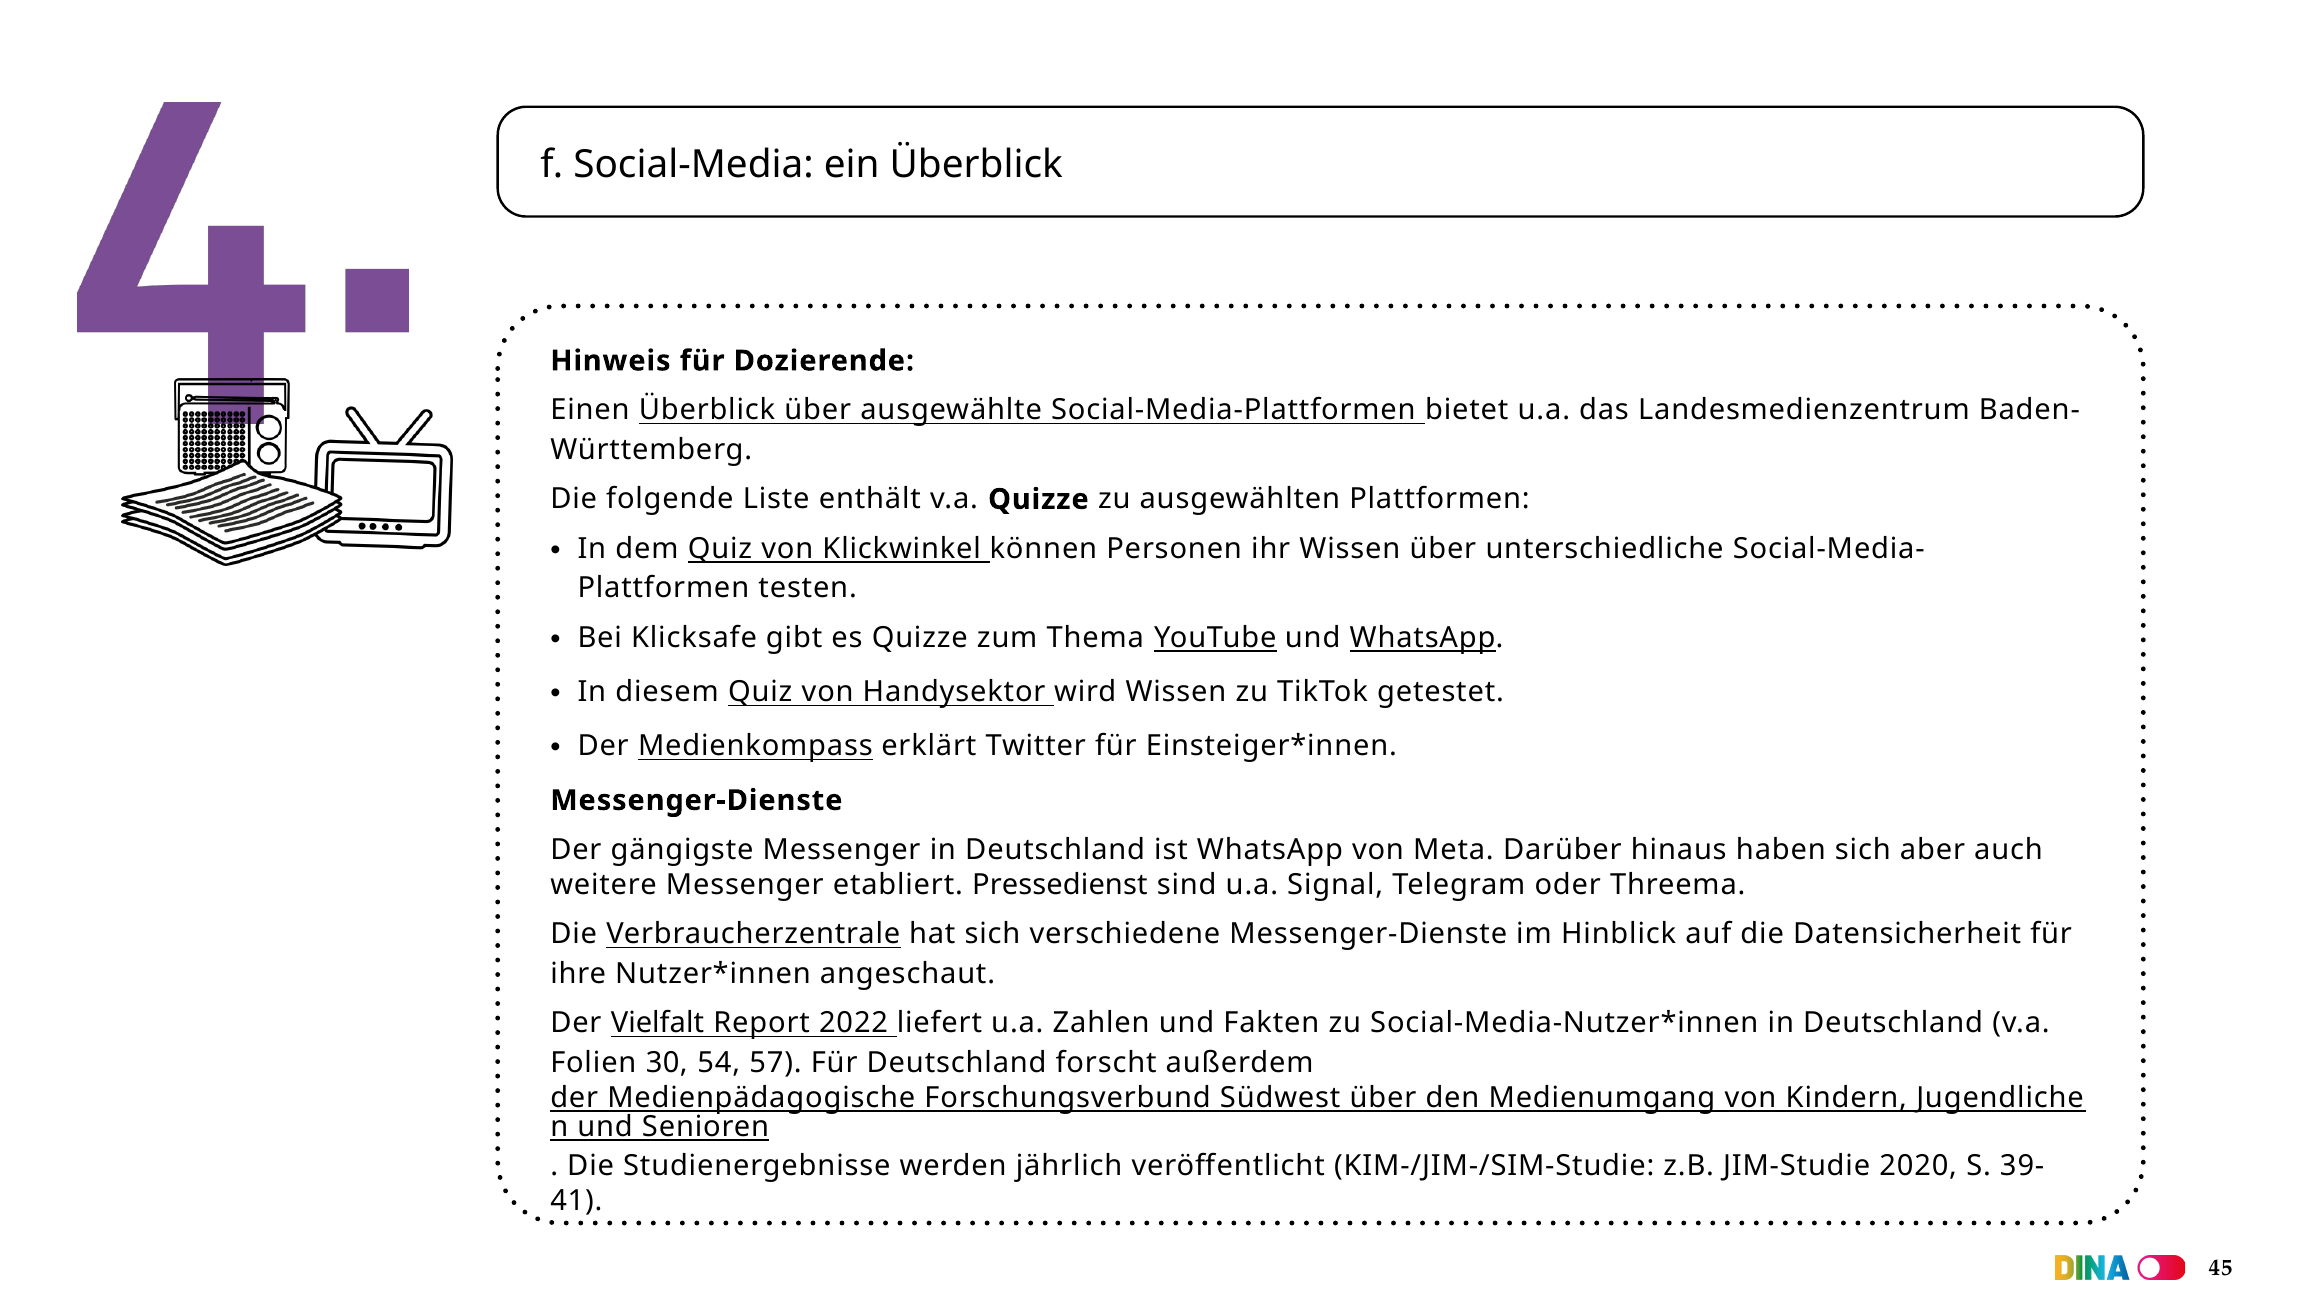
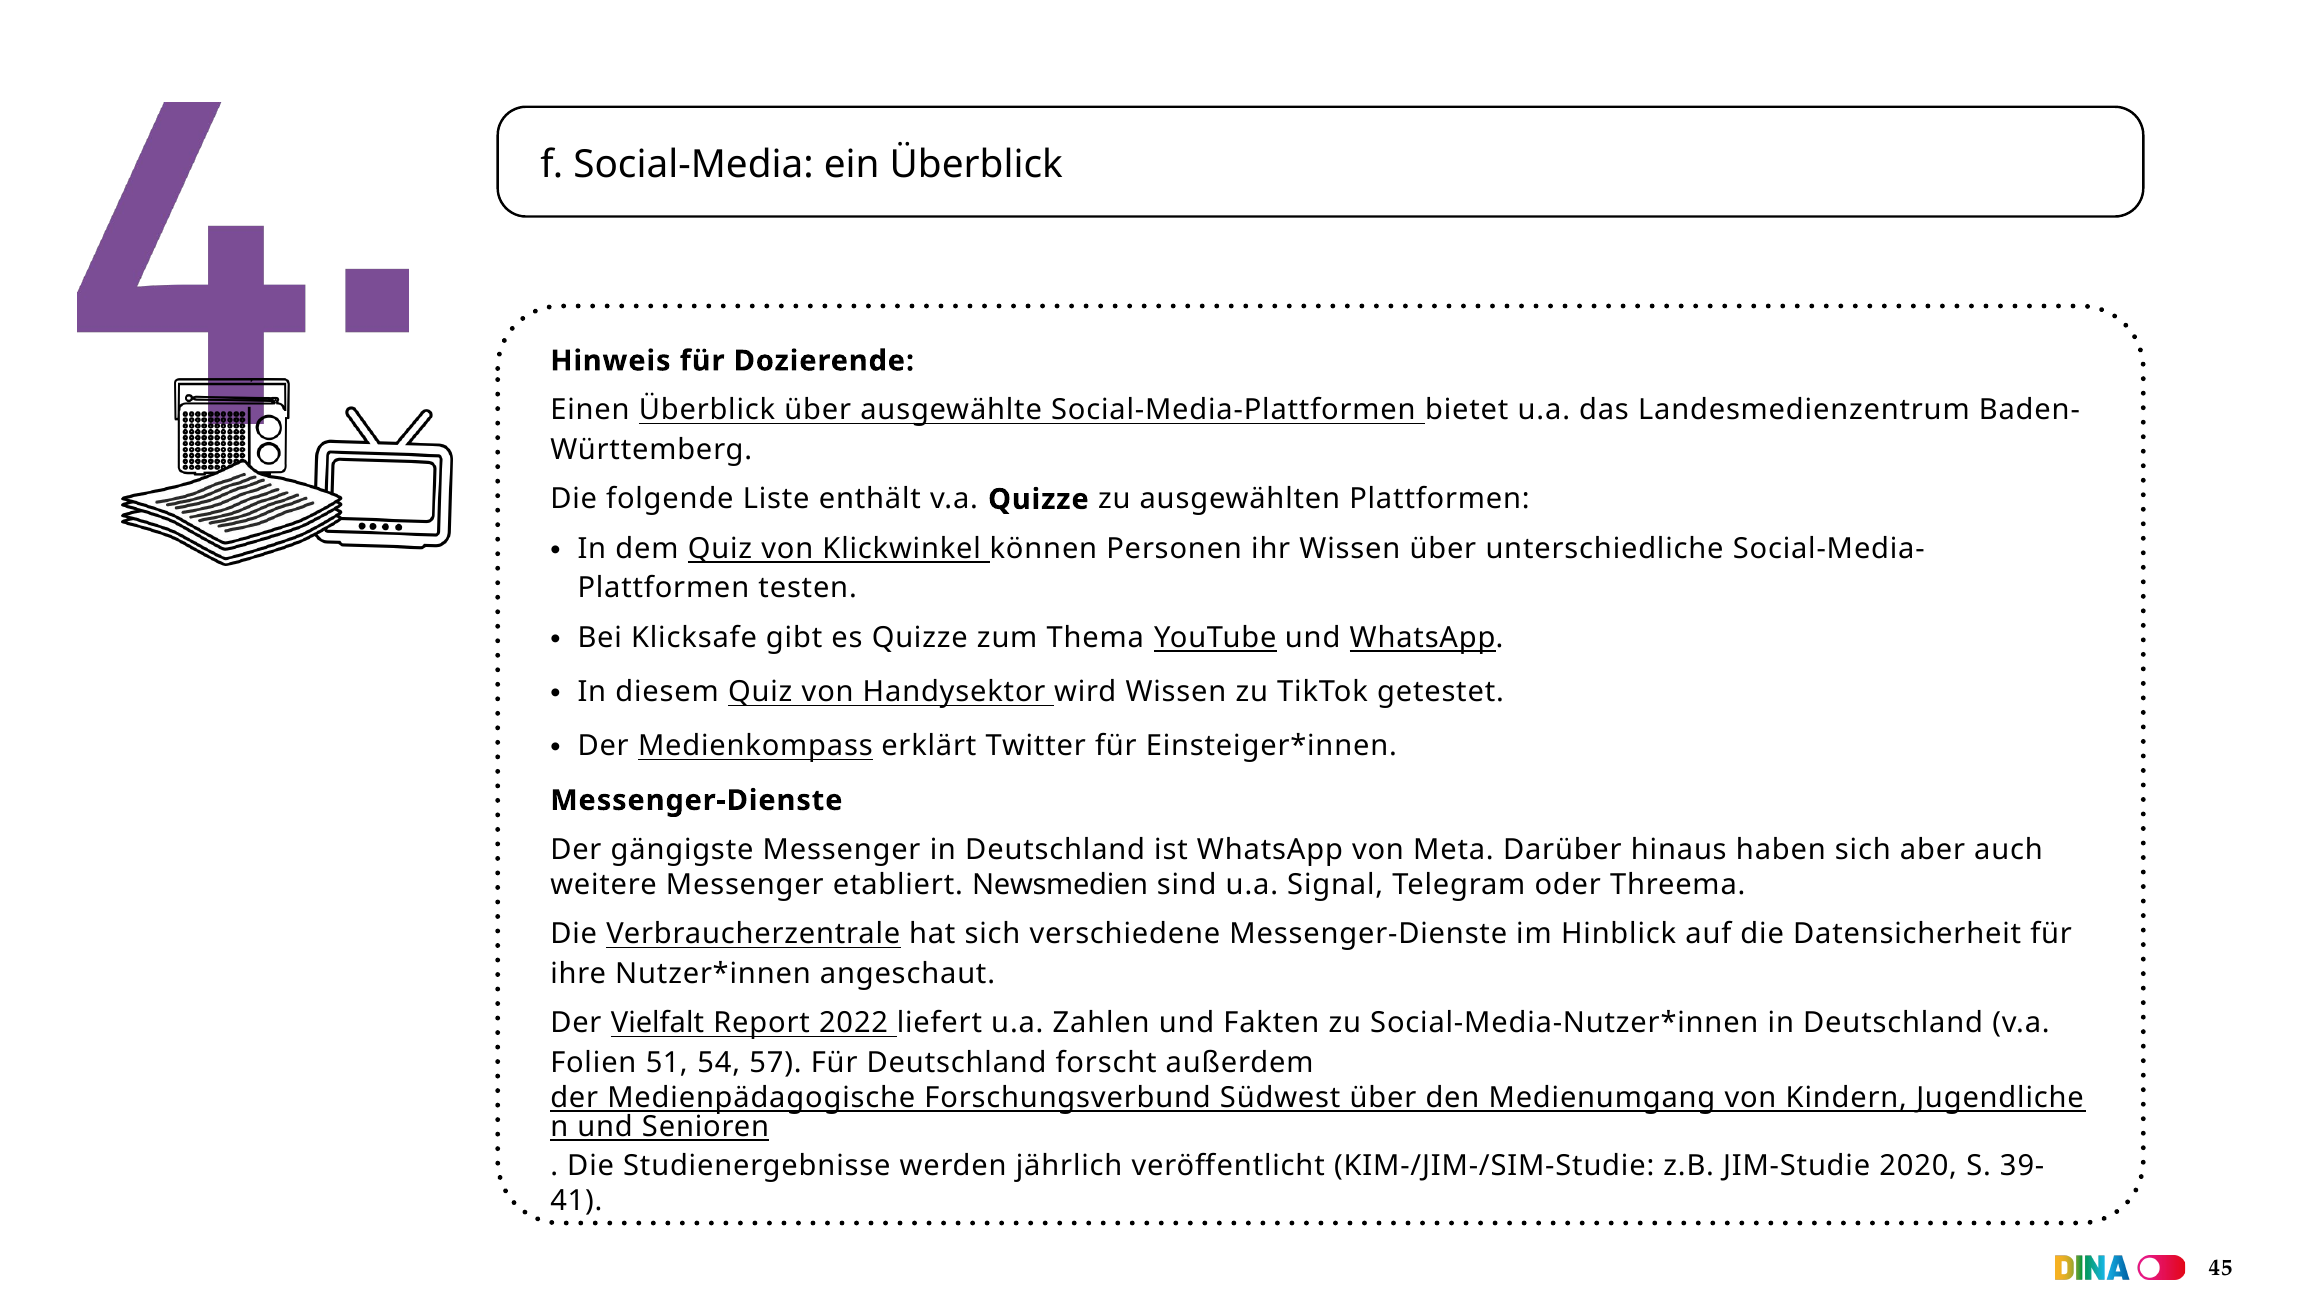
Pressedienst: Pressedienst -> Newsmedien
30: 30 -> 51
